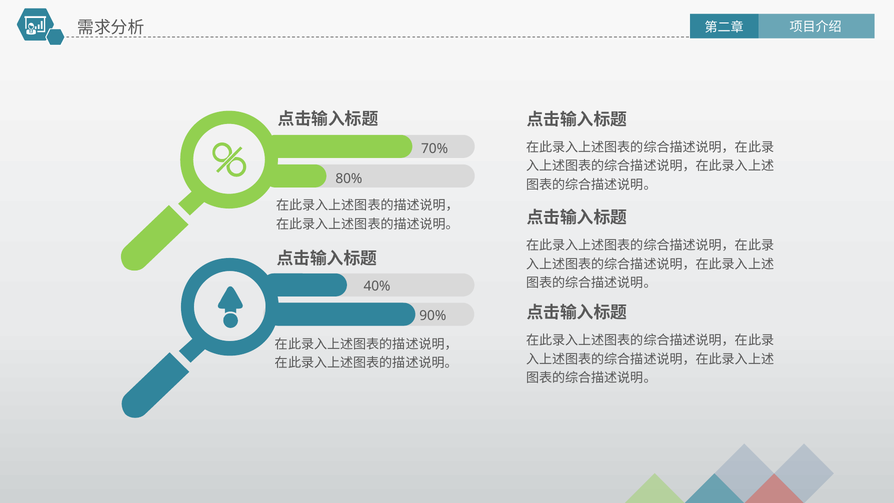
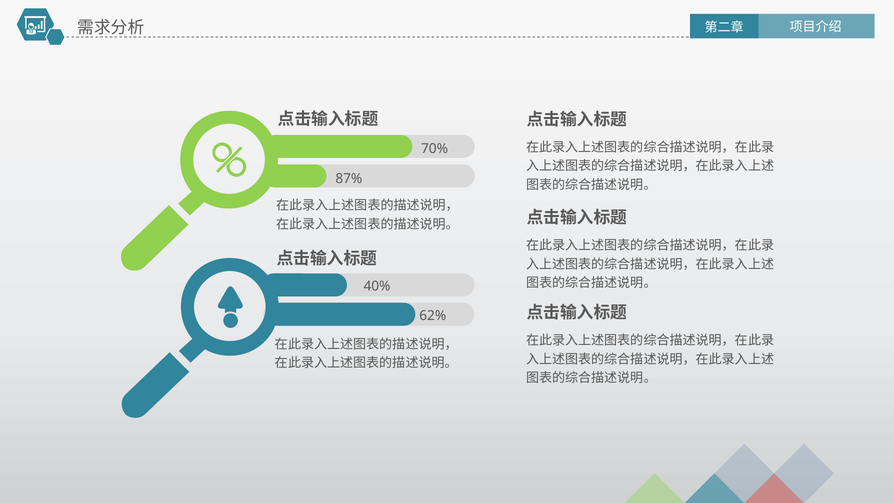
80%: 80% -> 87%
90%: 90% -> 62%
